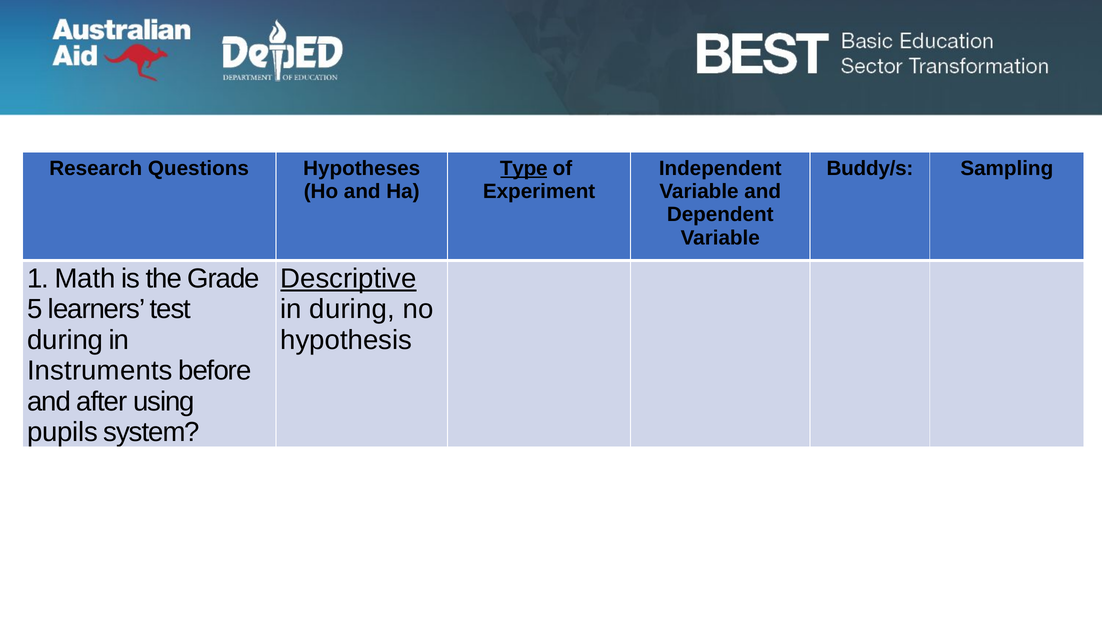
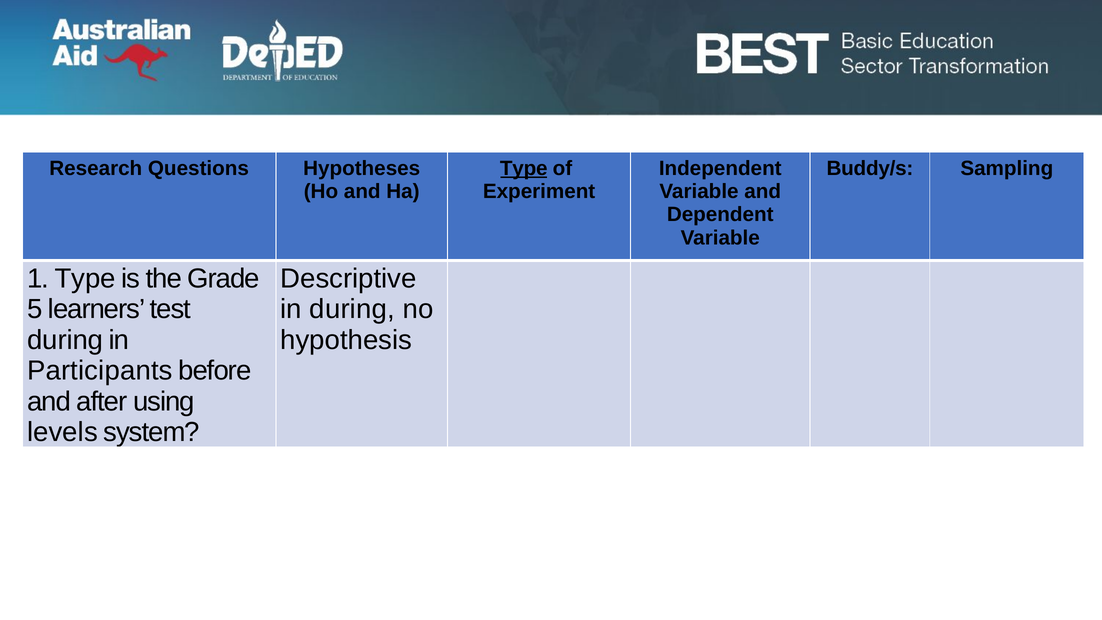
1 Math: Math -> Type
Descriptive underline: present -> none
Instruments: Instruments -> Participants
pupils: pupils -> levels
